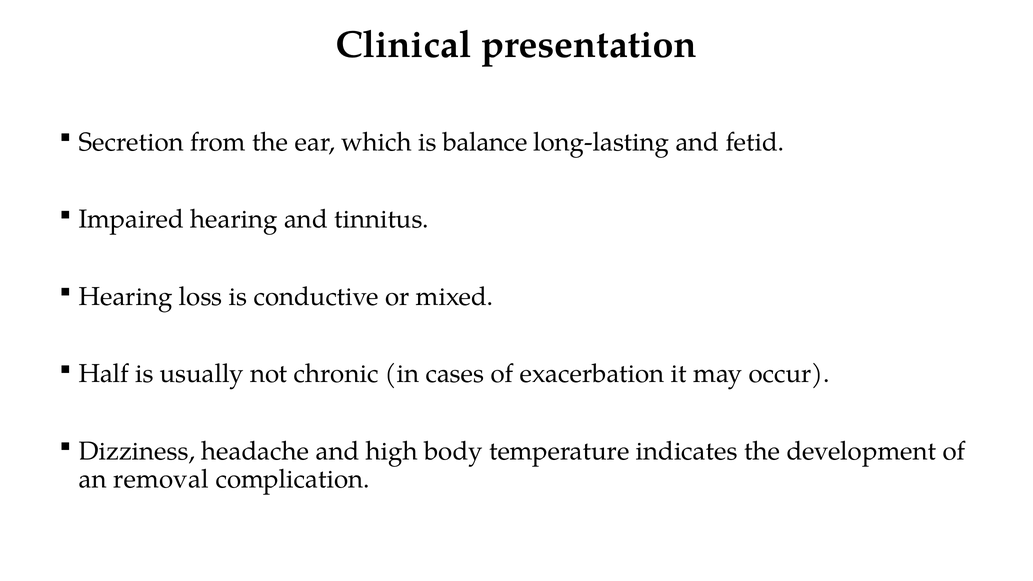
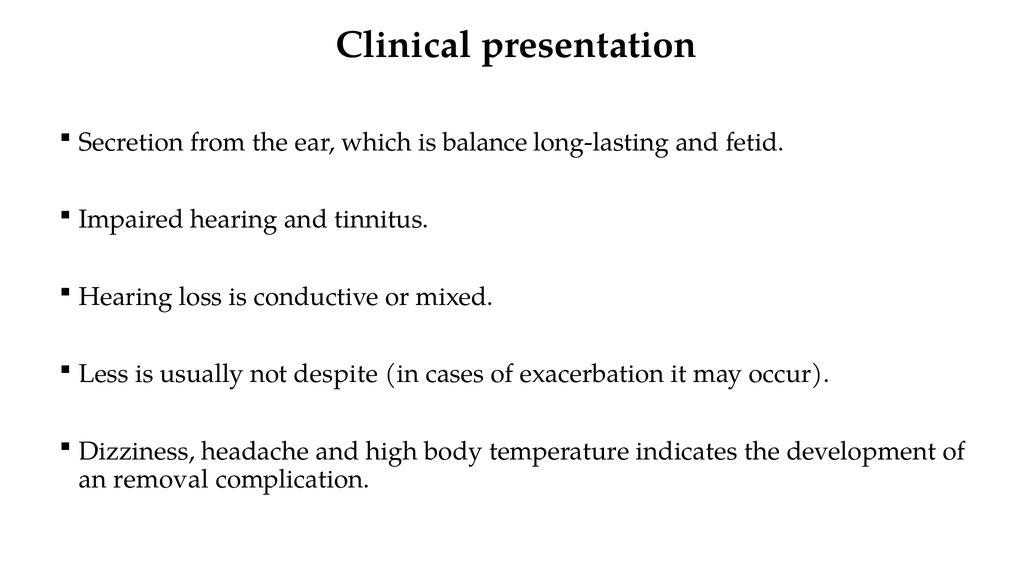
Half: Half -> Less
chronic: chronic -> despite
